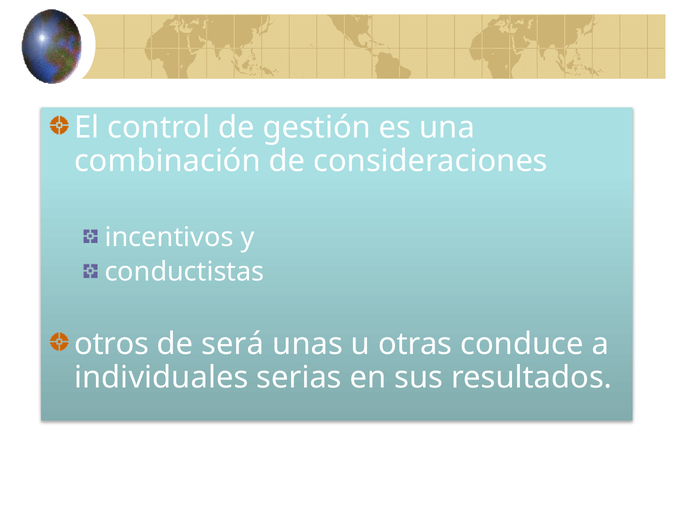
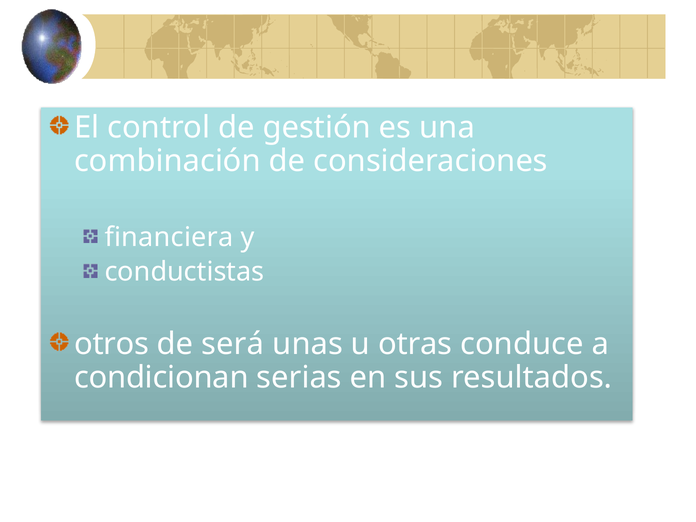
incentivos: incentivos -> financiera
individuales: individuales -> condicionan
